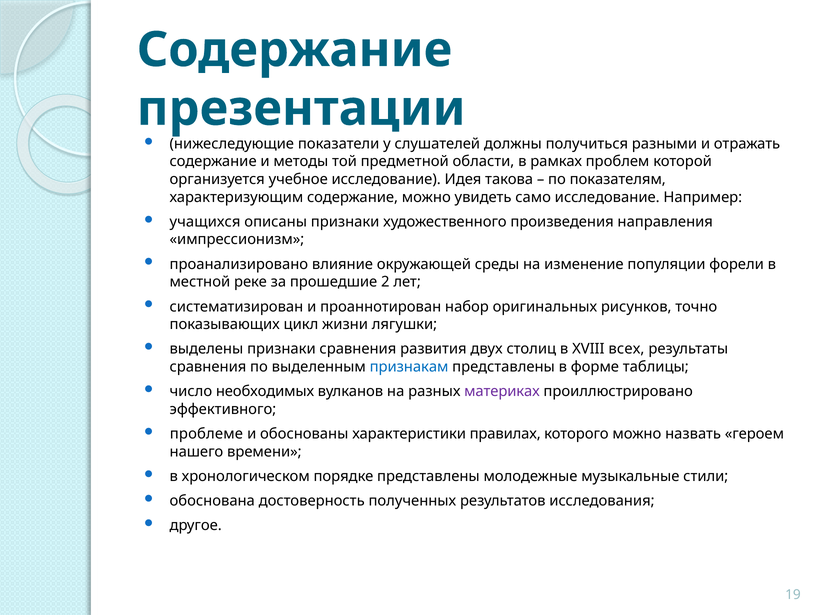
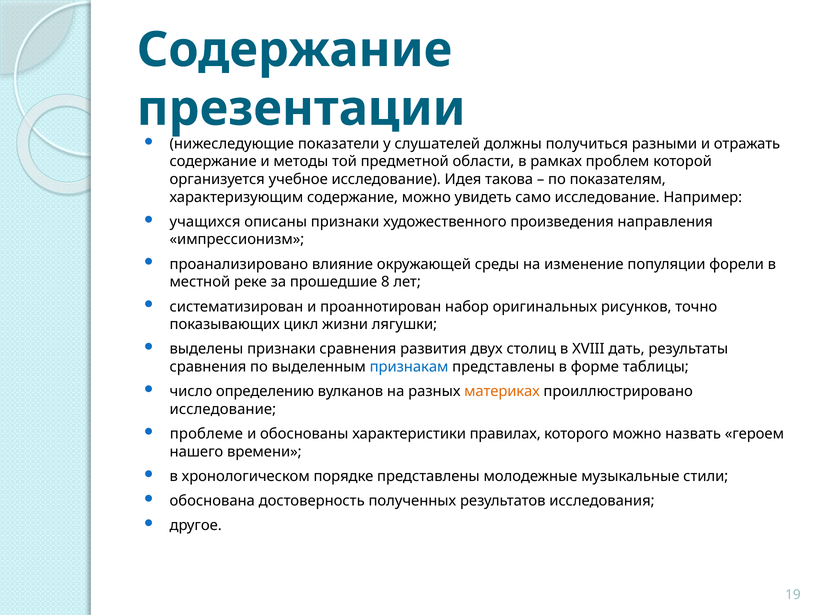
2: 2 -> 8
всех: всех -> дать
необходимых: необходимых -> определению
материках colour: purple -> orange
эффективного at (223, 409): эффективного -> исследование
